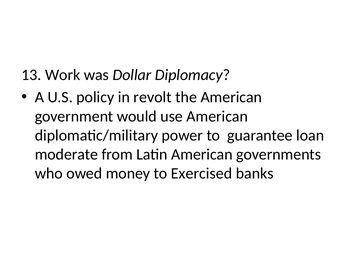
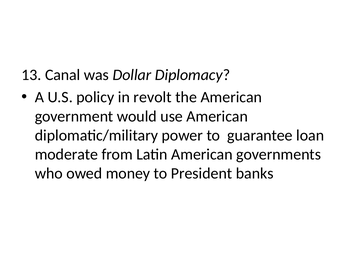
Work: Work -> Canal
Exercised: Exercised -> President
